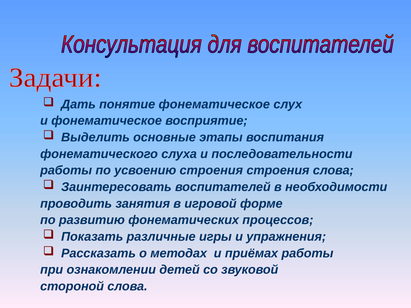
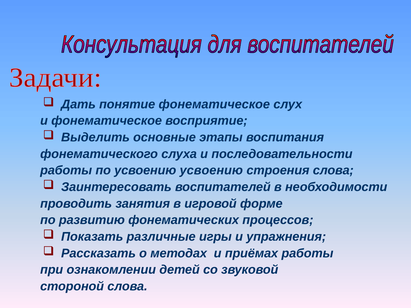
усвоению строения: строения -> усвоению
